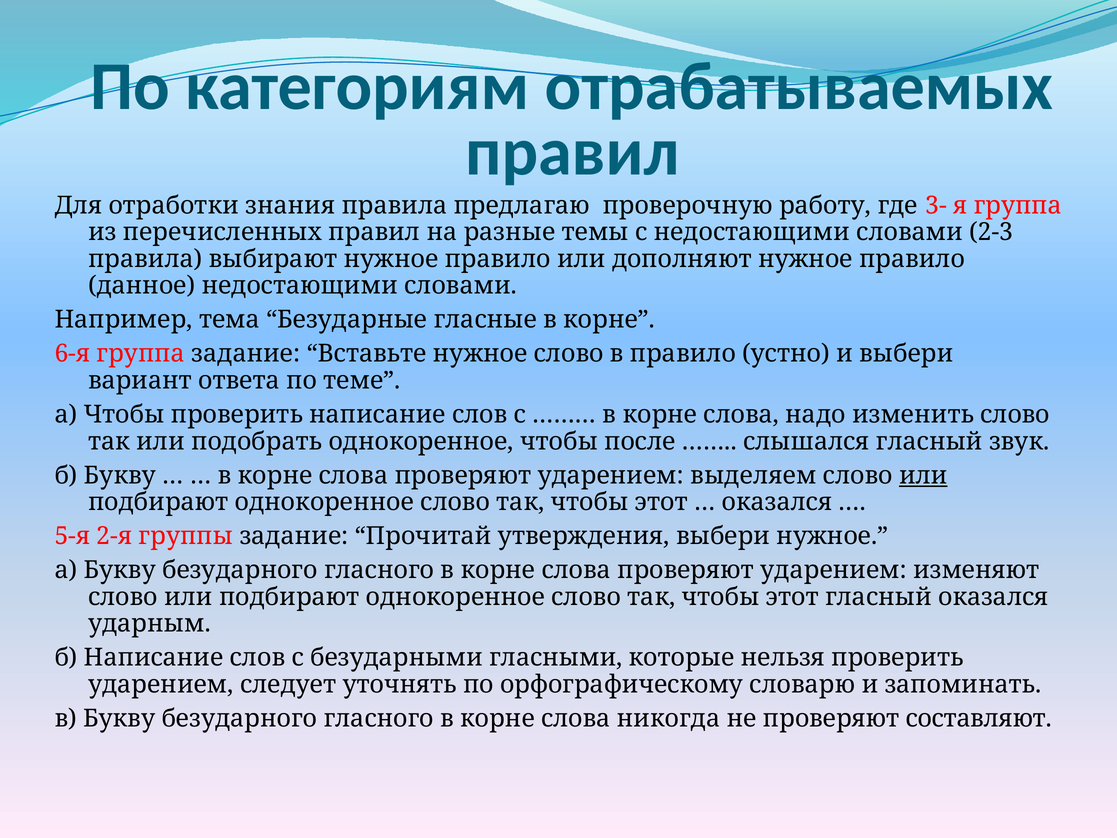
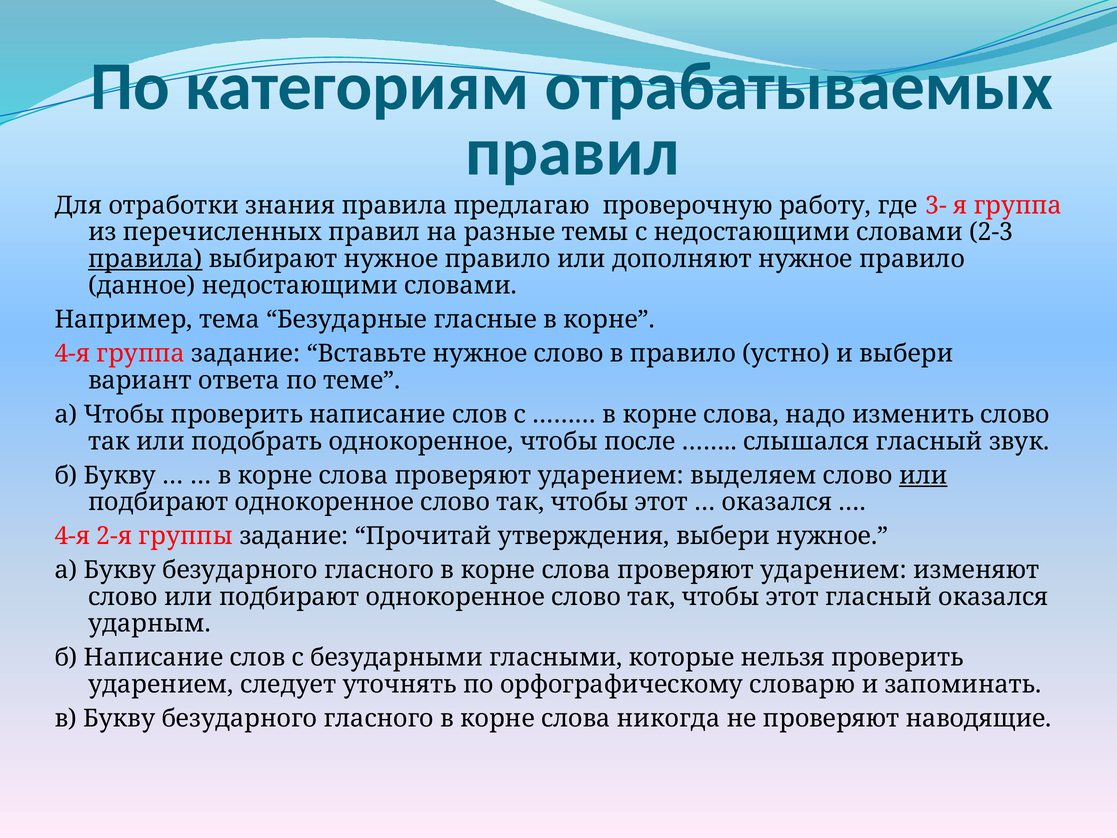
правила at (145, 259) underline: none -> present
6-я at (72, 354): 6-я -> 4-я
5-я at (72, 536): 5-я -> 4-я
составляют: составляют -> наводящие
